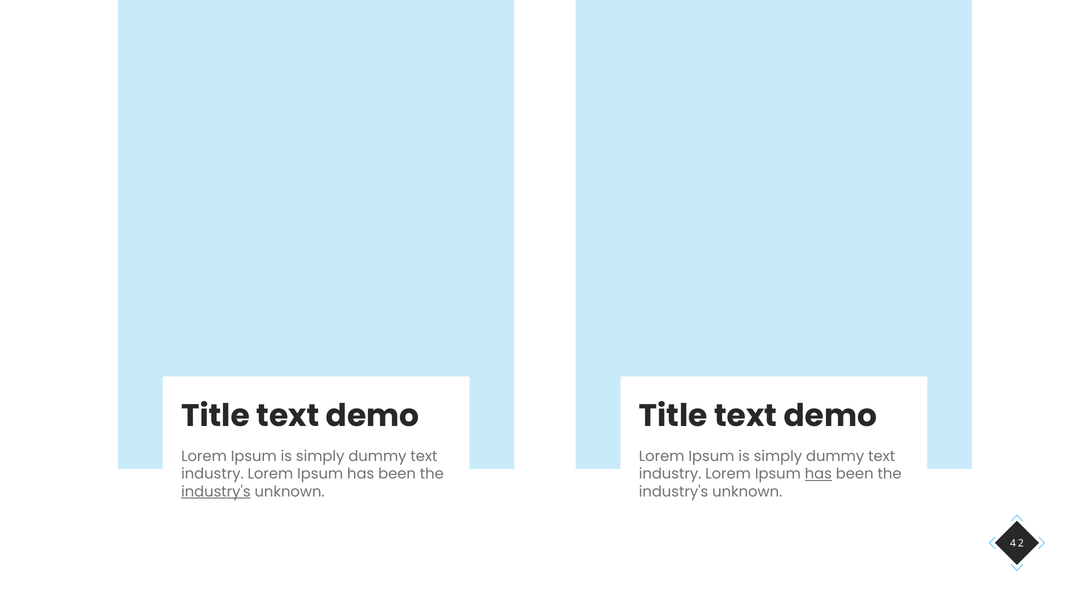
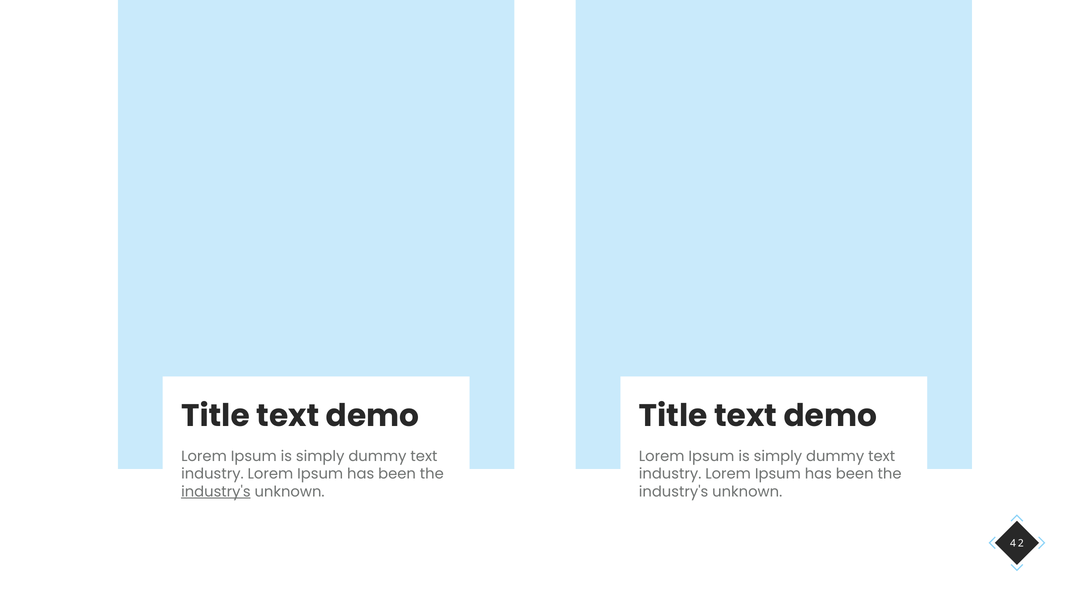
has at (818, 474) underline: present -> none
